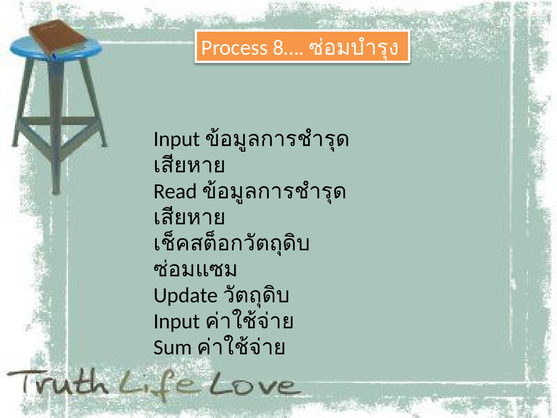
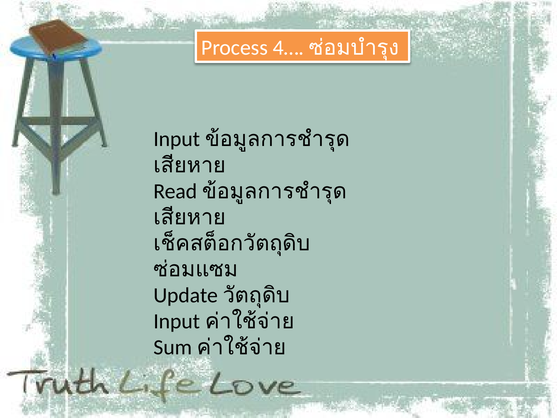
8…: 8… -> 4…
